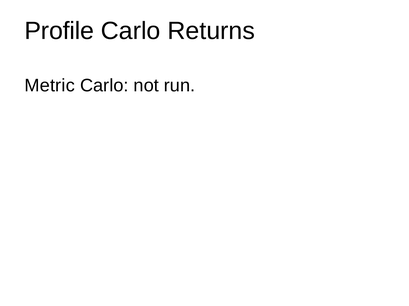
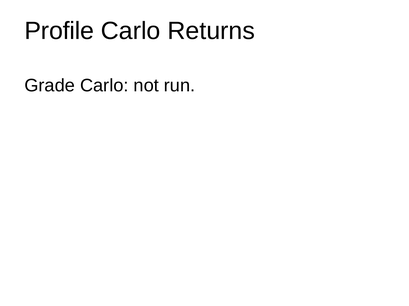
Metric: Metric -> Grade
